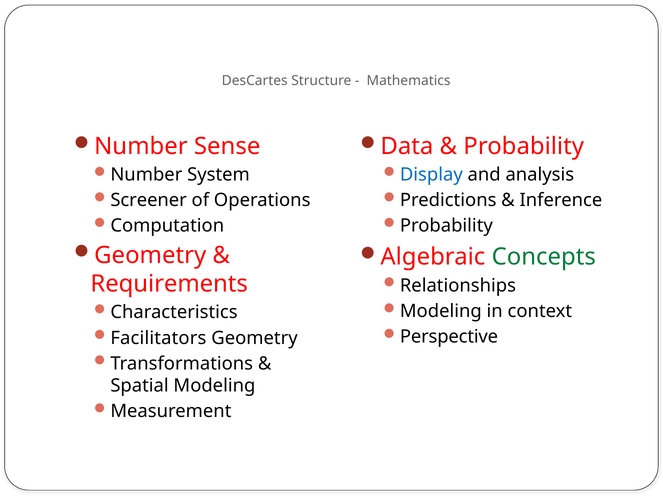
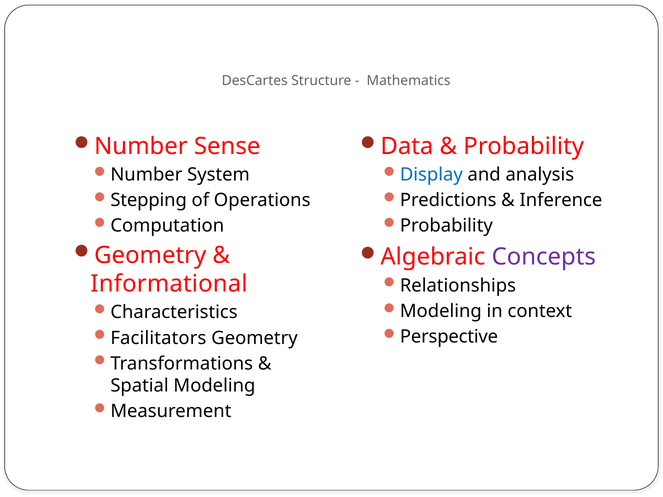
Screener: Screener -> Stepping
Concepts colour: green -> purple
Requirements: Requirements -> Informational
